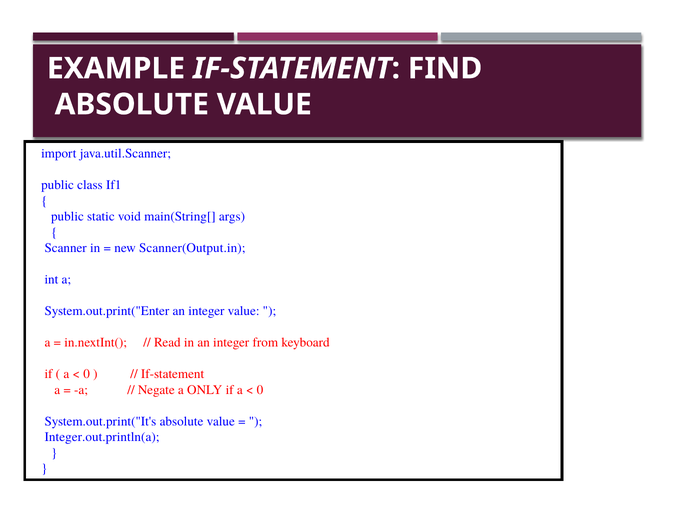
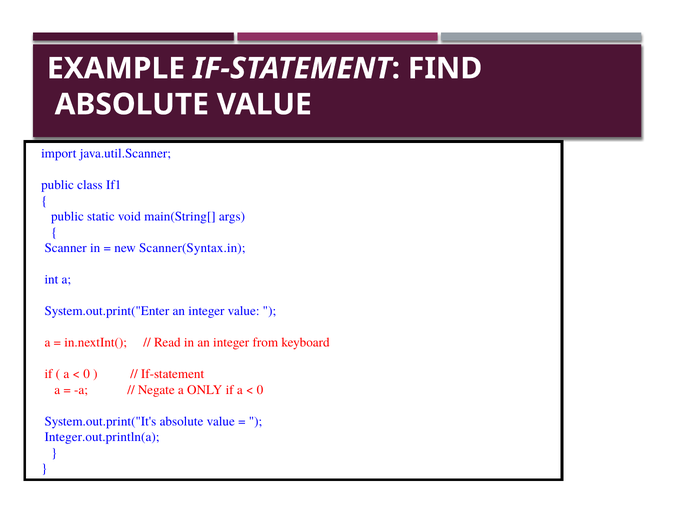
Scanner(Output.in: Scanner(Output.in -> Scanner(Syntax.in
